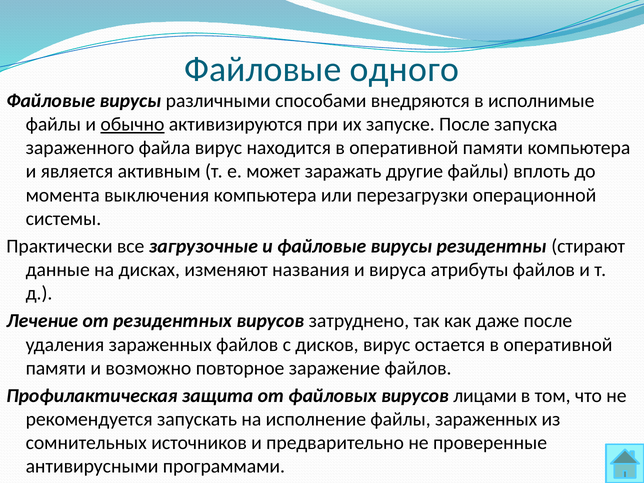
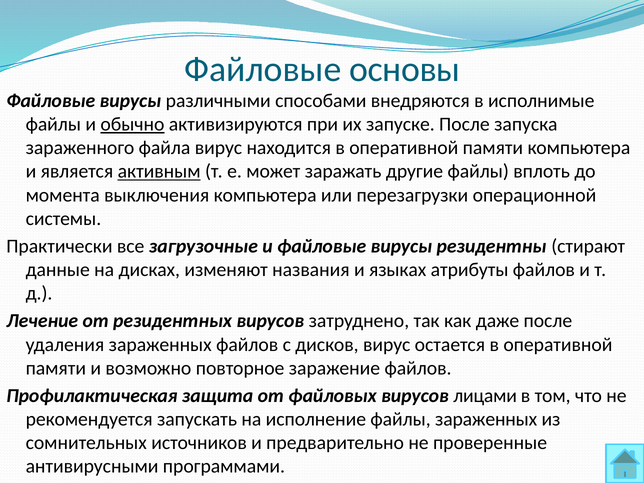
одного: одного -> основы
активным underline: none -> present
вируса: вируса -> языках
